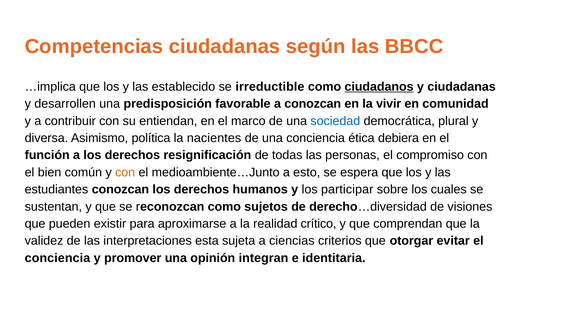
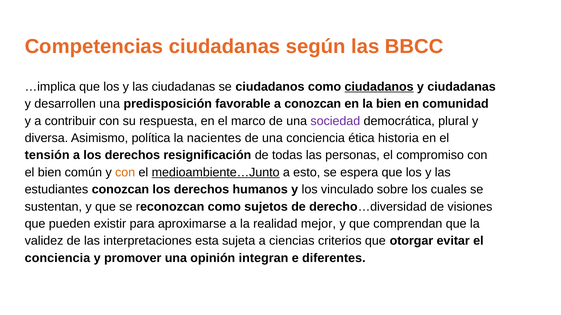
las establecido: establecido -> ciudadanas
se irreductible: irreductible -> ciudadanos
la vivir: vivir -> bien
entiendan: entiendan -> respuesta
sociedad colour: blue -> purple
debiera: debiera -> historia
función: función -> tensión
medioambiente…Junto underline: none -> present
participar: participar -> vinculado
crítico: crítico -> mejor
identitaria: identitaria -> diferentes
